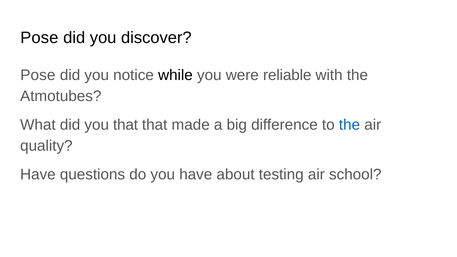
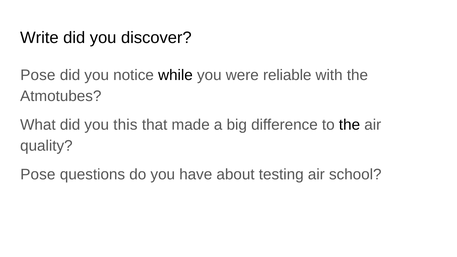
Pose at (39, 38): Pose -> Write
you that: that -> this
the at (349, 125) colour: blue -> black
Have at (38, 174): Have -> Pose
